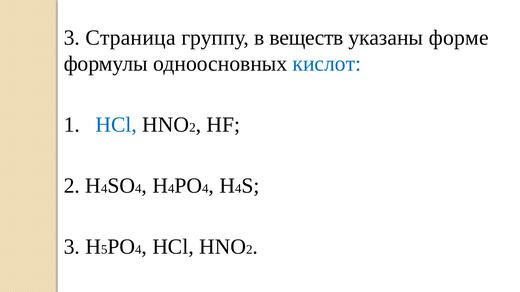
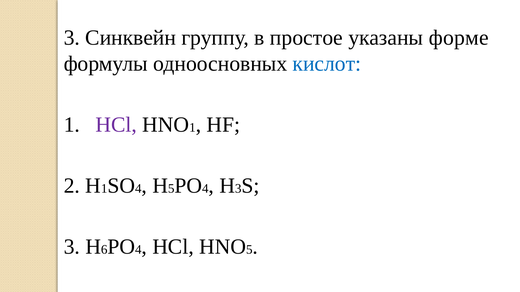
Страница: Страница -> Синквейн
веществ: веществ -> простое
HCl at (116, 125) colour: blue -> purple
2 at (192, 128): 2 -> 1
4 at (104, 189): 4 -> 1
4 at (171, 189): 4 -> 5
4 at (238, 189): 4 -> 3
5: 5 -> 6
2 at (249, 250): 2 -> 5
